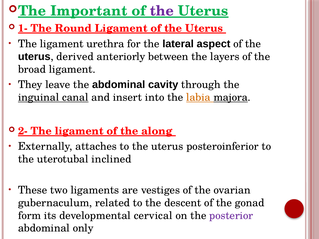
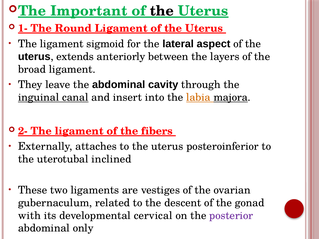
the at (162, 11) colour: purple -> black
urethra: urethra -> sigmoid
derived: derived -> extends
along: along -> fibers
form: form -> with
